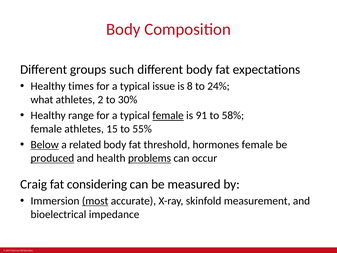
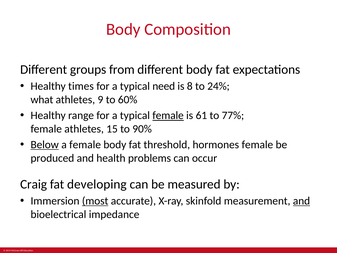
such: such -> from
issue: issue -> need
2: 2 -> 9
30%: 30% -> 60%
91: 91 -> 61
58%: 58% -> 77%
55%: 55% -> 90%
a related: related -> female
produced underline: present -> none
problems underline: present -> none
considering: considering -> developing
and at (301, 201) underline: none -> present
